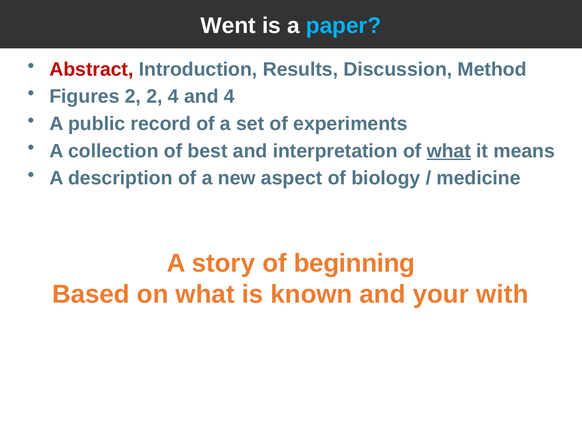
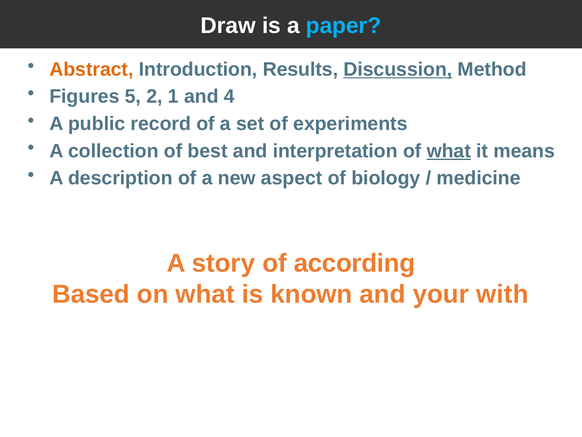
Went: Went -> Draw
Abstract colour: red -> orange
Discussion underline: none -> present
Figures 2: 2 -> 5
2 4: 4 -> 1
beginning: beginning -> according
